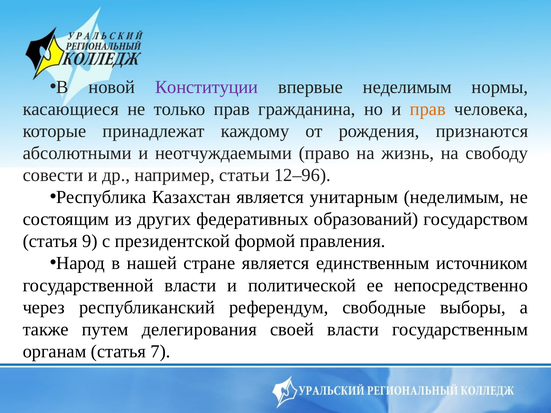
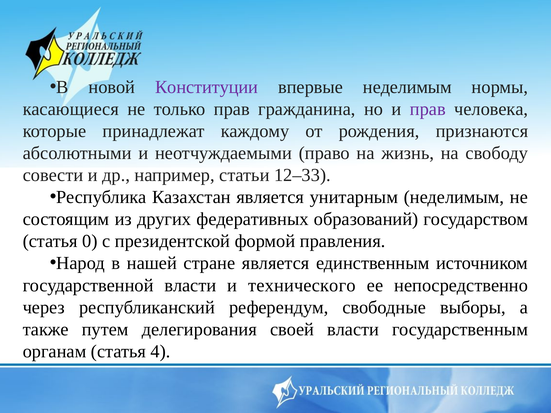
прав at (428, 109) colour: orange -> purple
12–96: 12–96 -> 12–33
9: 9 -> 0
политической: политической -> технического
7: 7 -> 4
